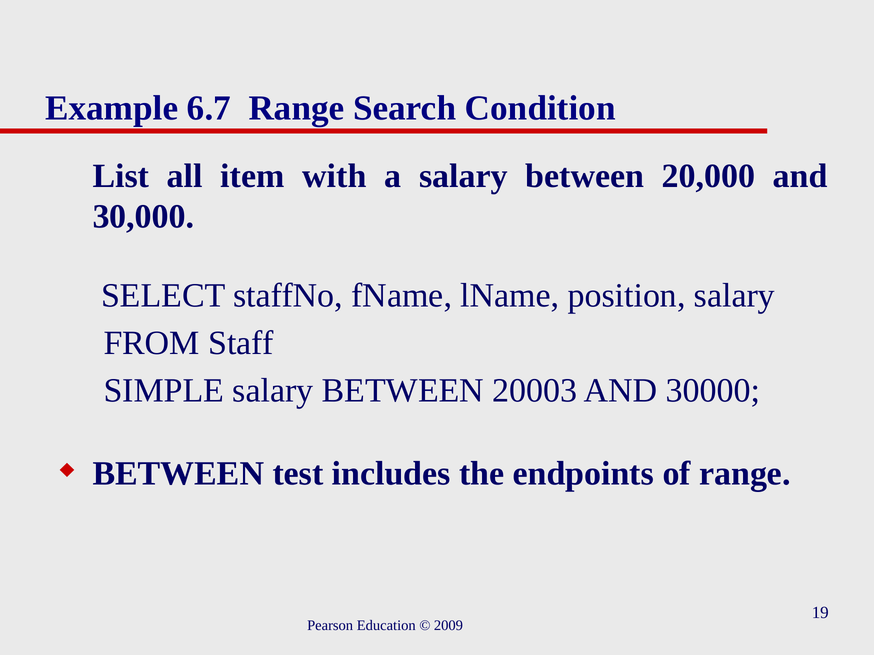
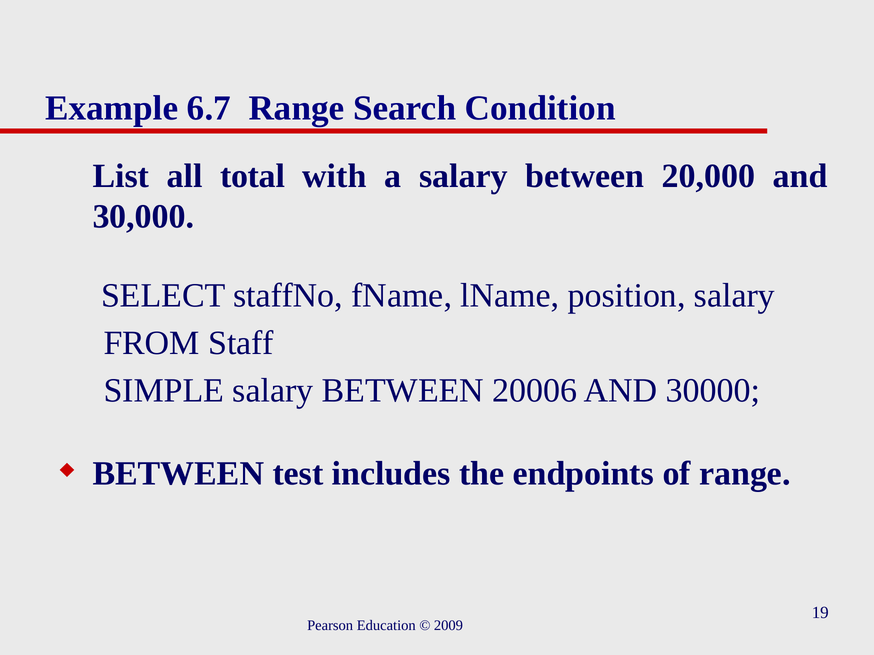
item: item -> total
20003: 20003 -> 20006
